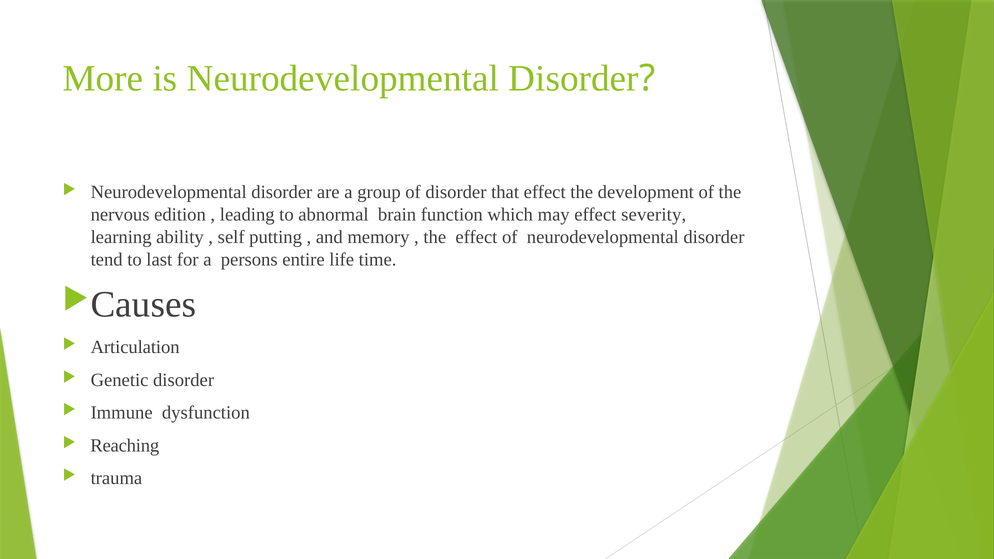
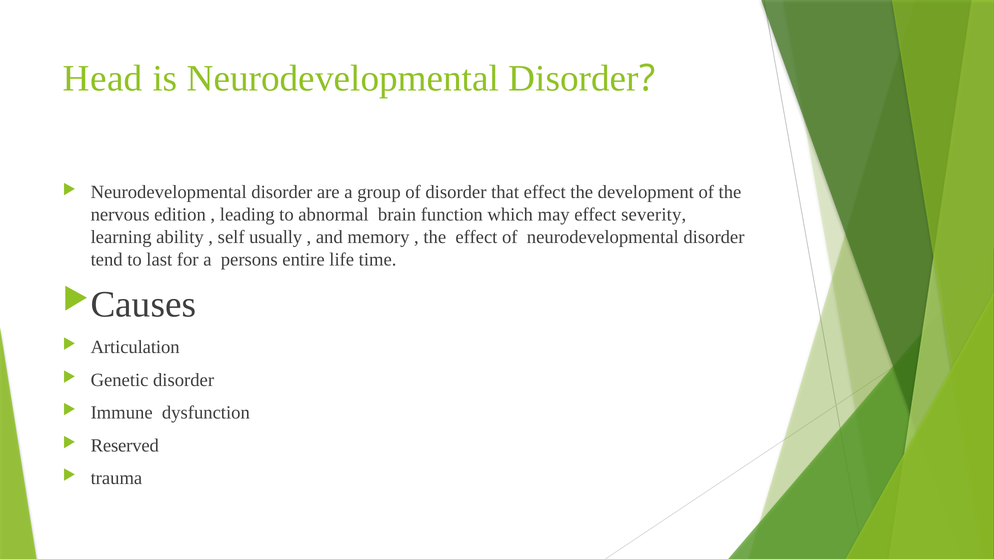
More: More -> Head
putting: putting -> usually
Reaching: Reaching -> Reserved
